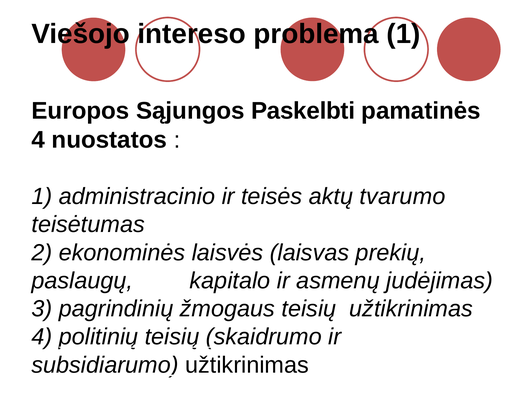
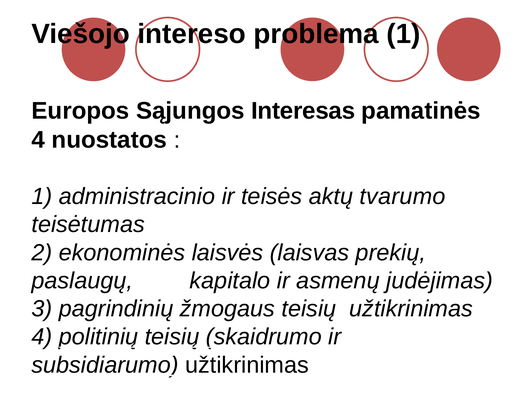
Paskelbti: Paskelbti -> Interesas
